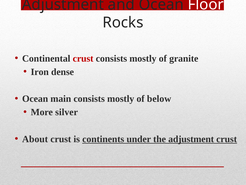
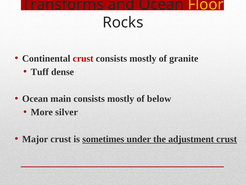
Adjustment at (63, 5): Adjustment -> Transforms
Floor colour: white -> yellow
Iron: Iron -> Tuff
About: About -> Major
continents: continents -> sometimes
